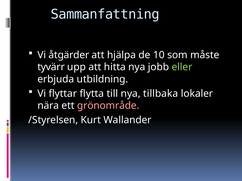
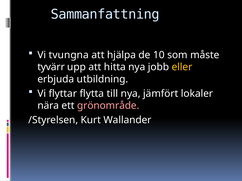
åtgärder: åtgärder -> tvungna
eller colour: light green -> yellow
tillbaka: tillbaka -> jämfört
